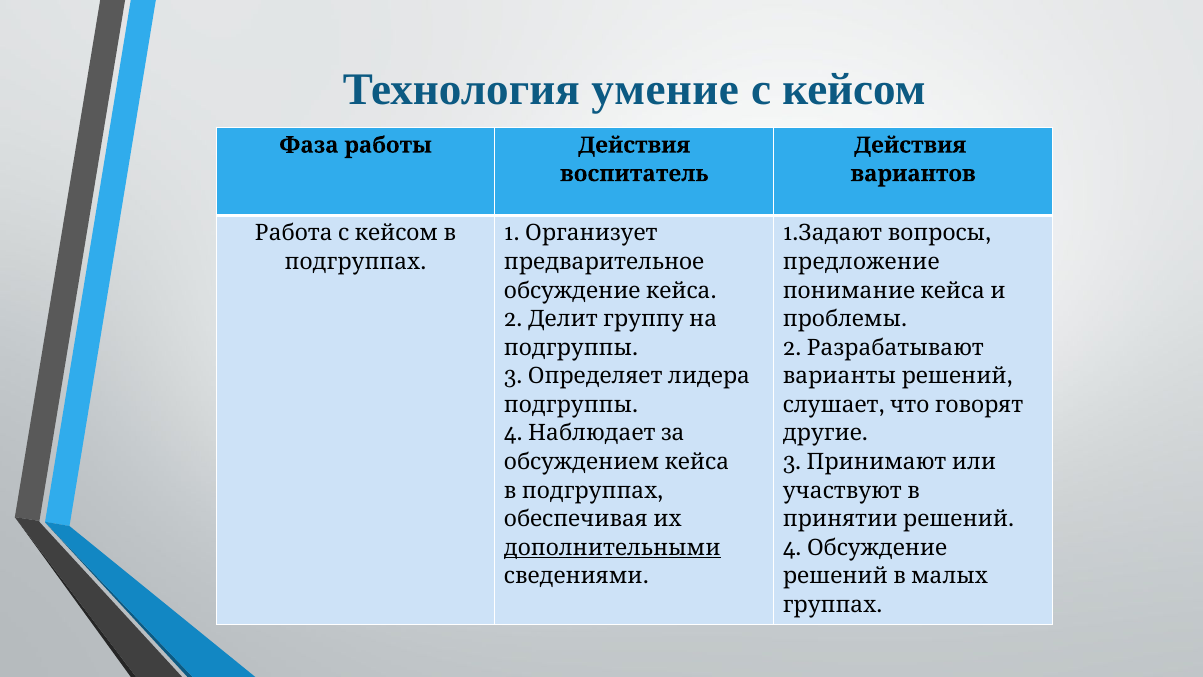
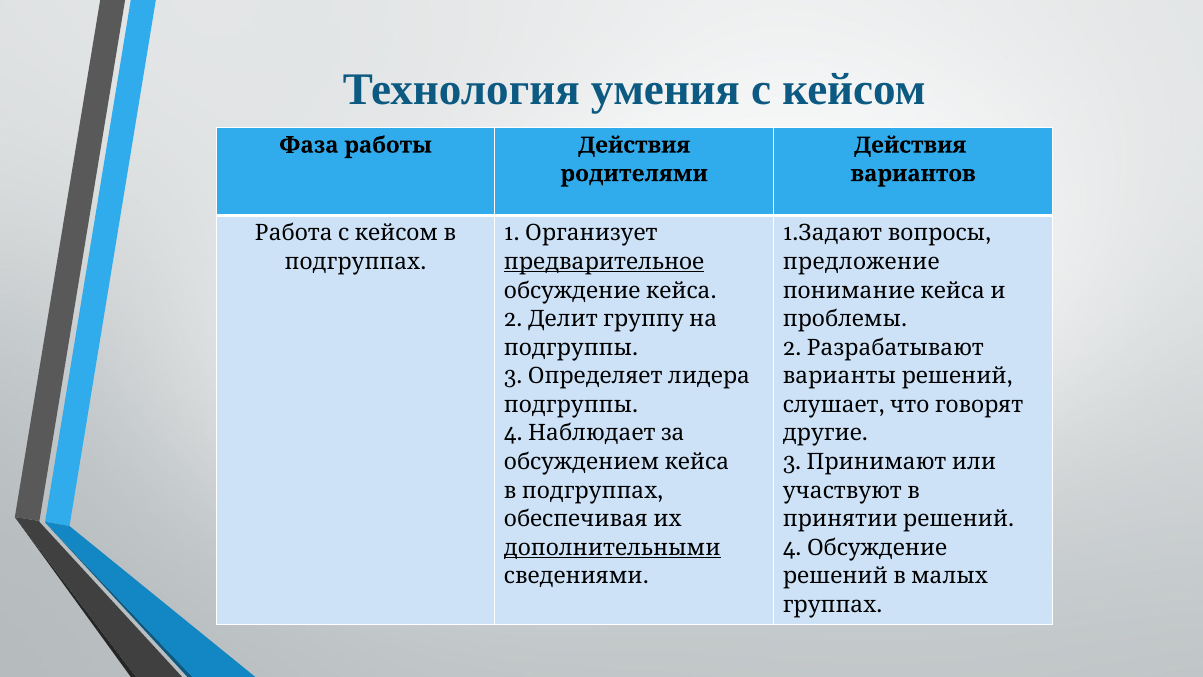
умение: умение -> умения
воспитатель: воспитатель -> родителями
предварительное underline: none -> present
